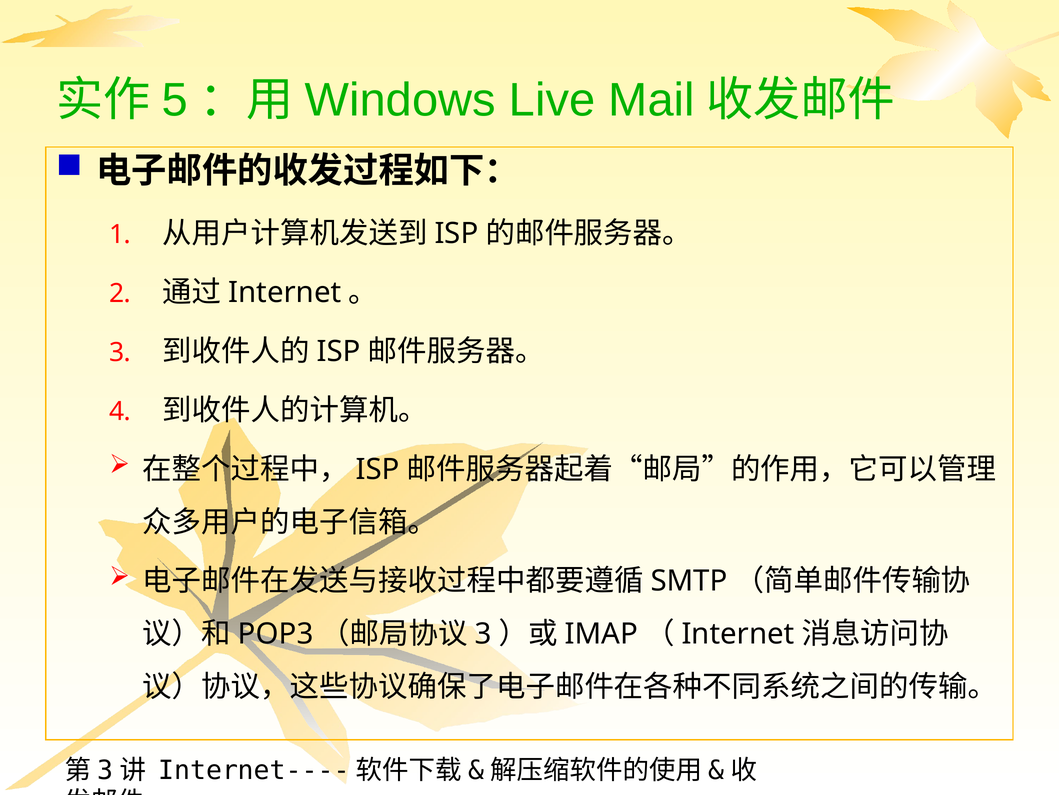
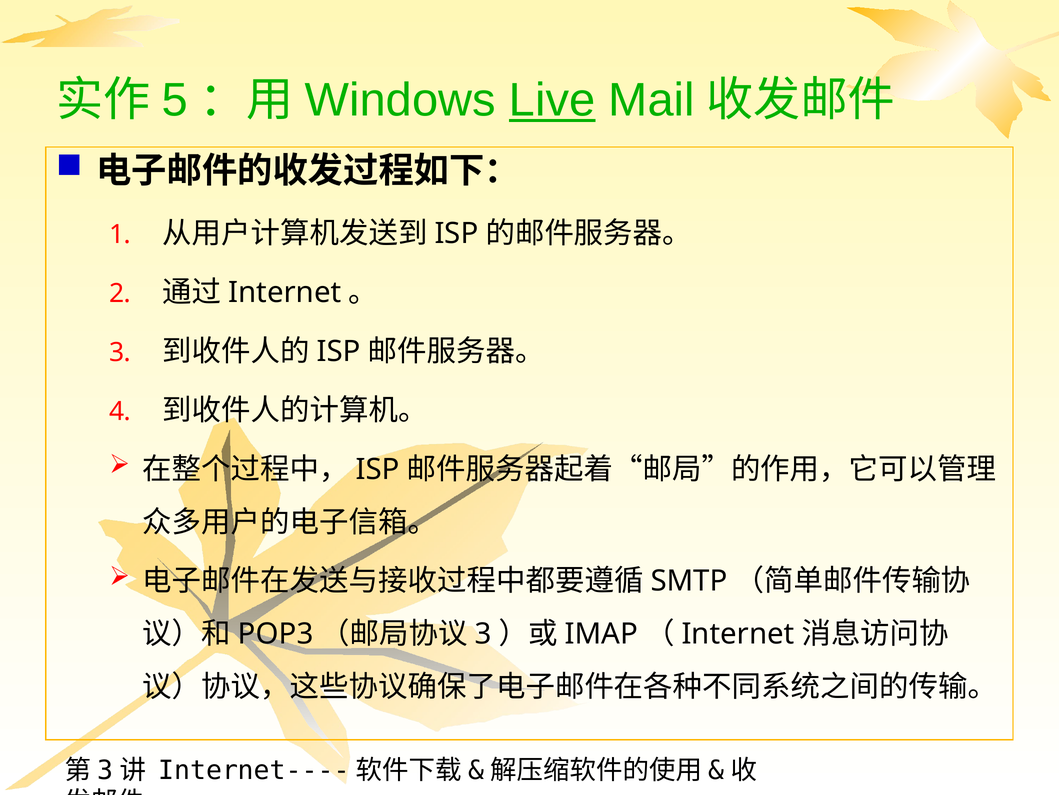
Live underline: none -> present
